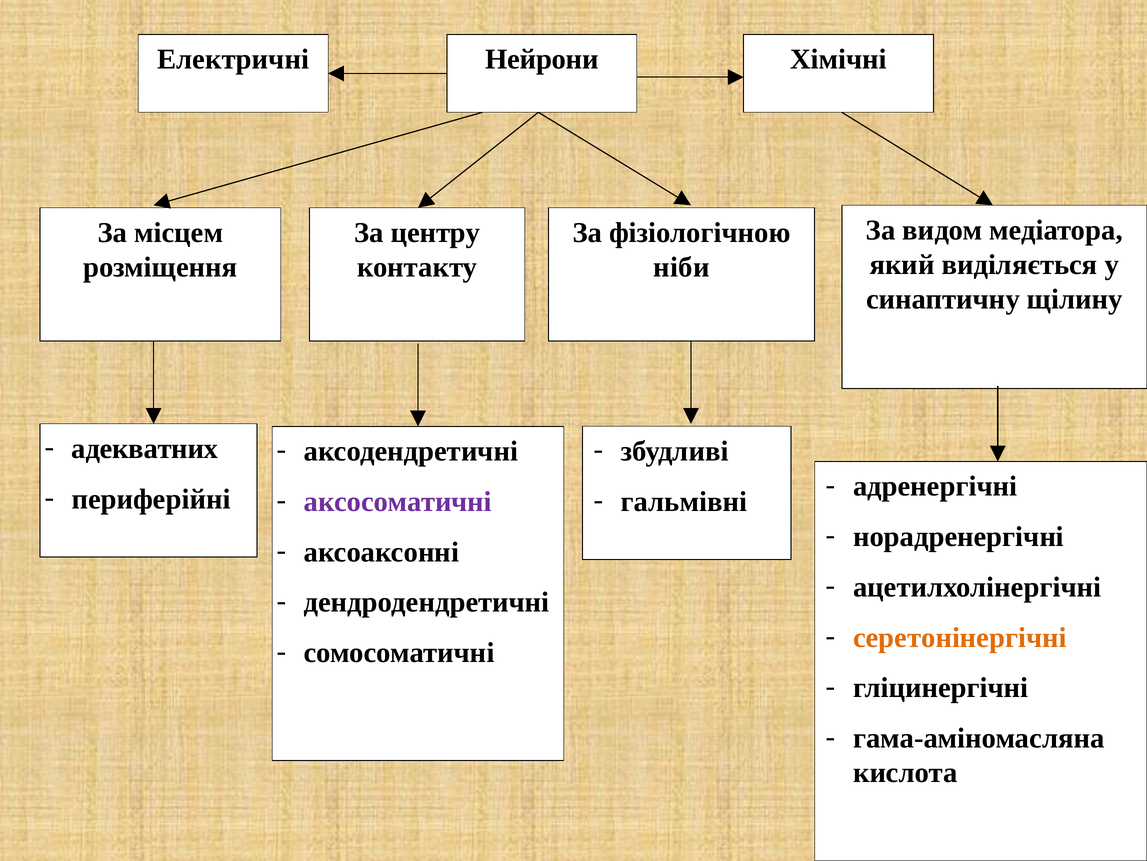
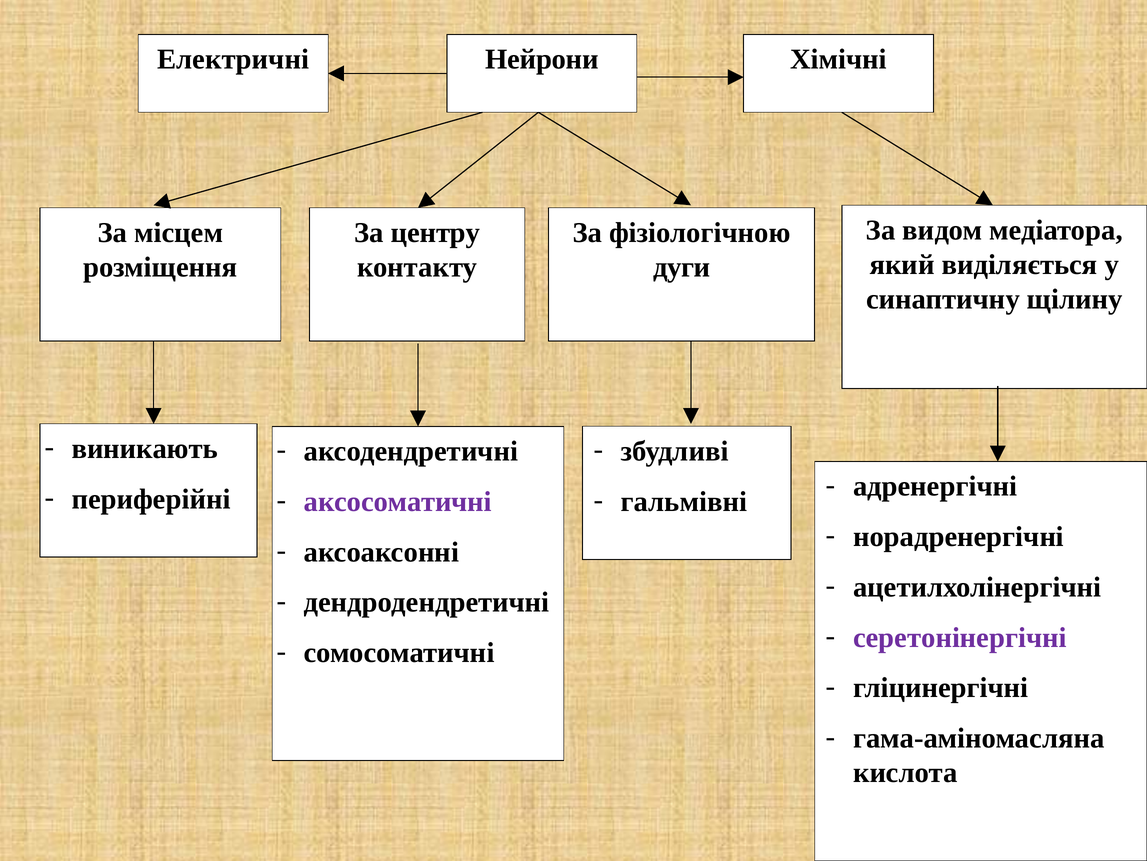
ніби: ніби -> дуги
адекватних: адекватних -> виникають
серетонінергічні colour: orange -> purple
